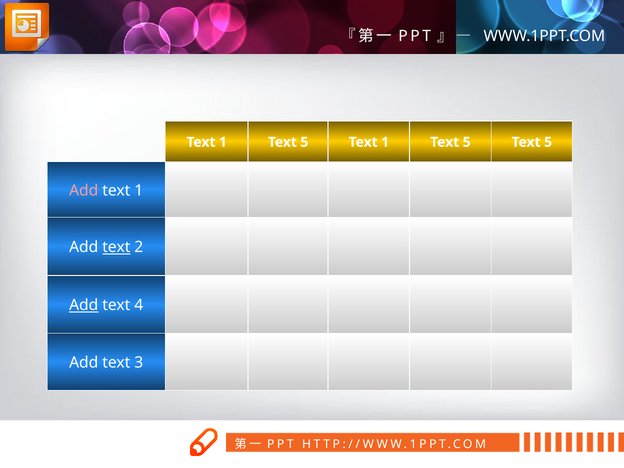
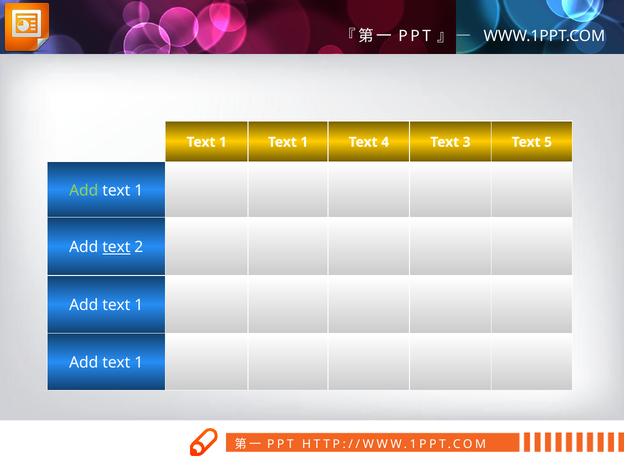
5 at (304, 142): 5 -> 1
1 at (385, 142): 1 -> 4
5 at (467, 142): 5 -> 3
Add at (84, 190) colour: pink -> light green
Add at (84, 305) underline: present -> none
4 at (139, 305): 4 -> 1
3 at (139, 363): 3 -> 1
